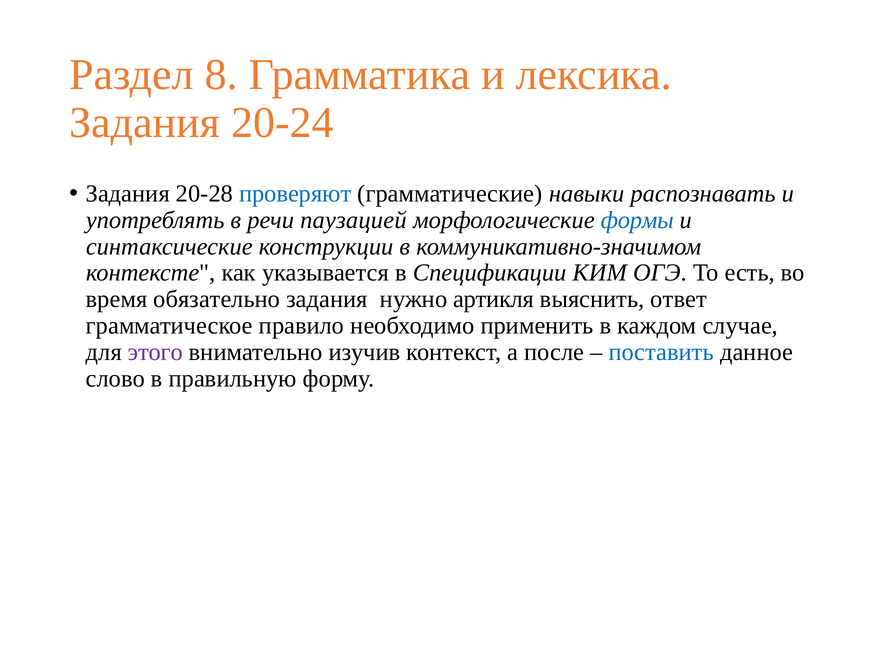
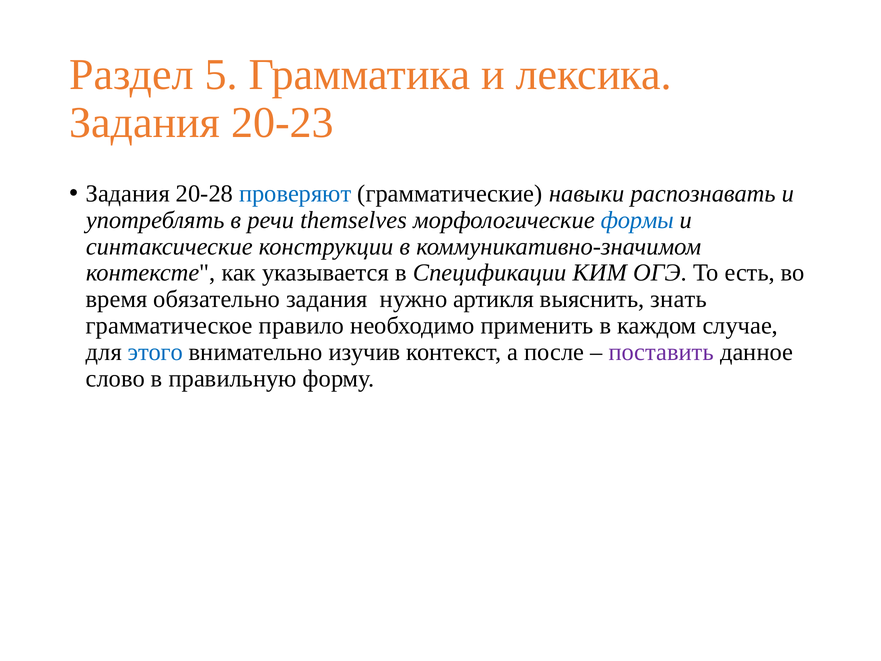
8: 8 -> 5
20-24: 20-24 -> 20-23
паузацией: паузацией -> themselves
ответ: ответ -> знать
этого colour: purple -> blue
поставить colour: blue -> purple
